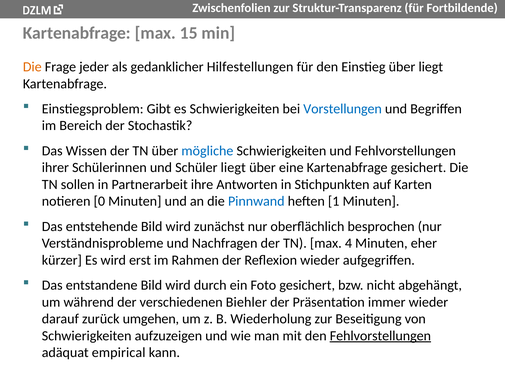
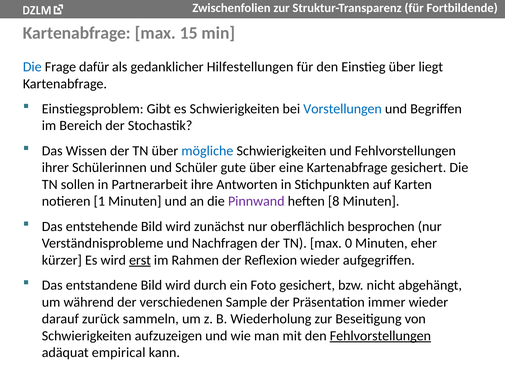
Die at (32, 67) colour: orange -> blue
jeder: jeder -> dafür
Schüler liegt: liegt -> gute
0: 0 -> 1
Pinnwand colour: blue -> purple
1: 1 -> 8
4: 4 -> 0
erst underline: none -> present
Biehler: Biehler -> Sample
umgehen: umgehen -> sammeln
